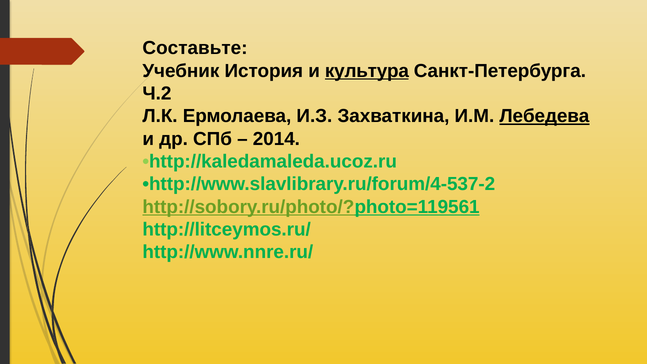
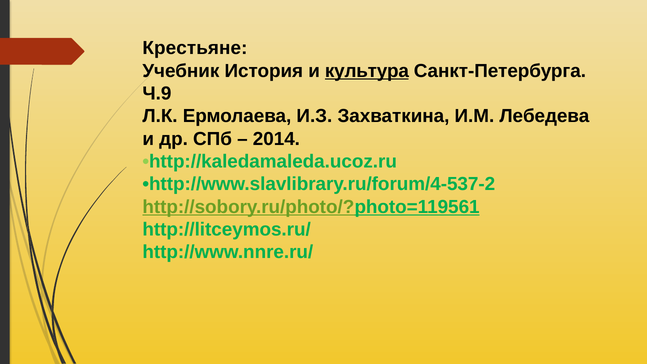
Составьте: Составьте -> Крестьяне
Ч.2: Ч.2 -> Ч.9
Лебедева underline: present -> none
